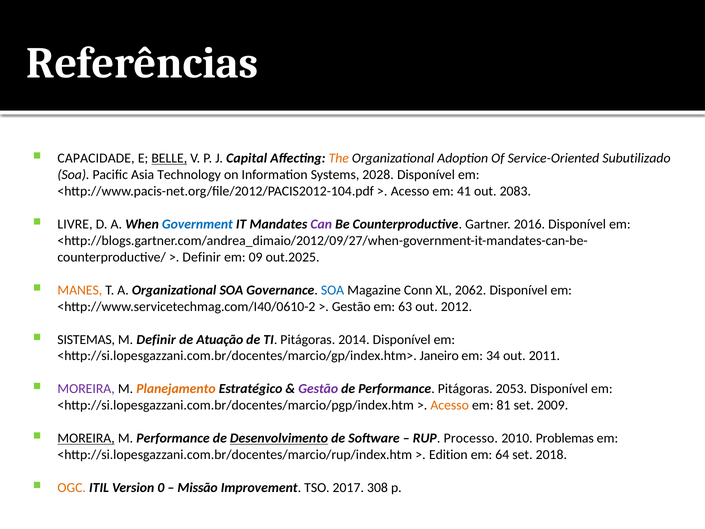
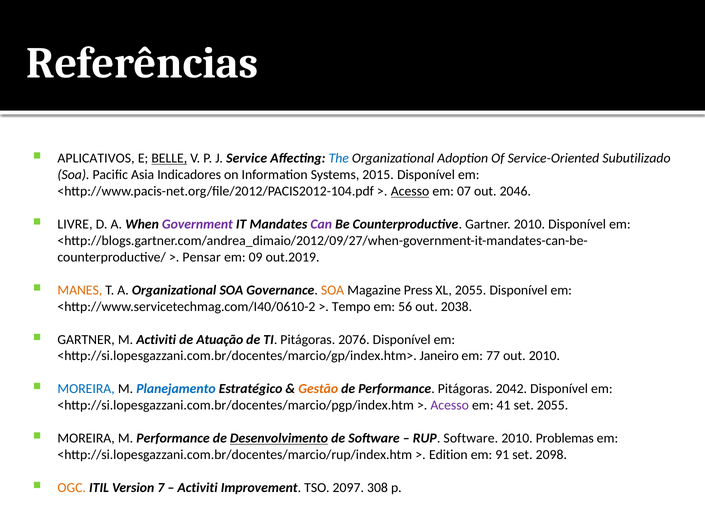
CAPACIDADE: CAPACIDADE -> APLICATIVOS
Capital: Capital -> Service
The colour: orange -> blue
Technology: Technology -> Indicadores
2028: 2028 -> 2015
Acesso at (410, 191) underline: none -> present
41: 41 -> 07
2083: 2083 -> 2046
Government colour: blue -> purple
Gartner 2016: 2016 -> 2010
Definir at (202, 257): Definir -> Pensar
out.2025: out.2025 -> out.2019
SOA at (333, 290) colour: blue -> orange
Conn: Conn -> Press
XL 2062: 2062 -> 2055
Gestão at (351, 306): Gestão -> Tempo
63: 63 -> 56
2012: 2012 -> 2038
SISTEMAS at (86, 339): SISTEMAS -> GARTNER
M Definir: Definir -> Activiti
2014: 2014 -> 2076
34: 34 -> 77
out 2011: 2011 -> 2010
MOREIRA at (86, 389) colour: purple -> blue
Planejamento colour: orange -> blue
Gestão at (318, 389) colour: purple -> orange
2053: 2053 -> 2042
Acesso at (450, 405) colour: orange -> purple
81: 81 -> 41
set 2009: 2009 -> 2055
MOREIRA at (86, 438) underline: present -> none
RUP Processo: Processo -> Software
64: 64 -> 91
2018: 2018 -> 2098
0: 0 -> 7
Missão at (198, 487): Missão -> Activiti
2017: 2017 -> 2097
